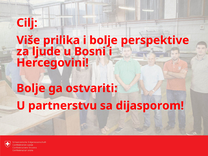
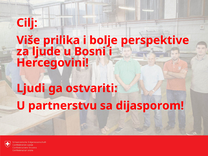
Bolje at (31, 88): Bolje -> Ljudi
